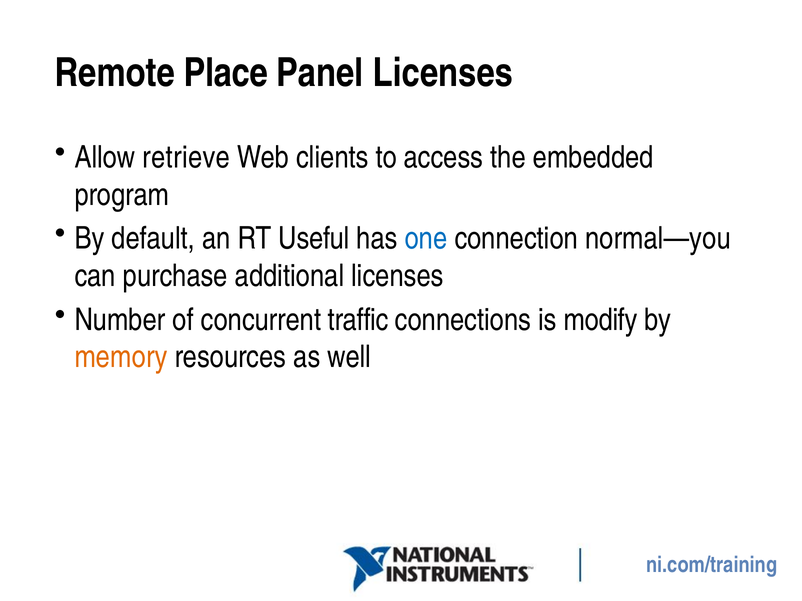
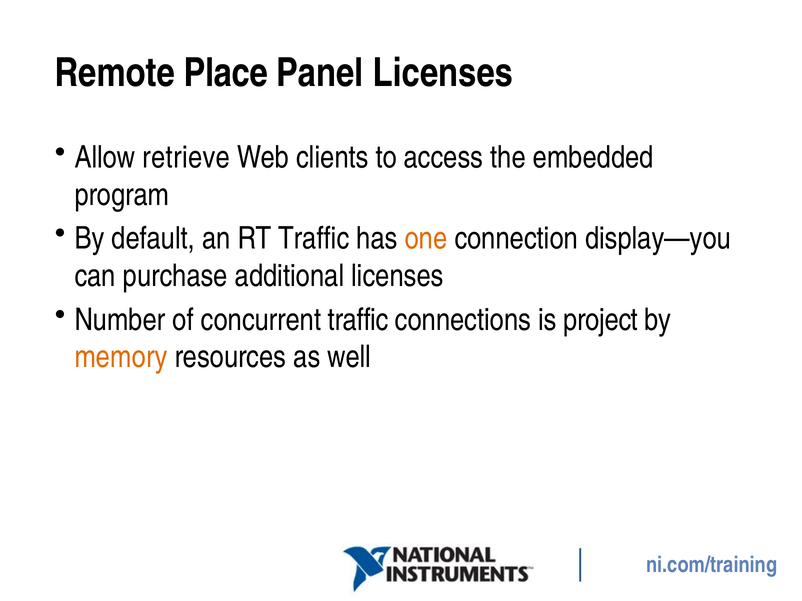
RT Useful: Useful -> Traffic
one colour: blue -> orange
normal—you: normal—you -> display—you
modify: modify -> project
